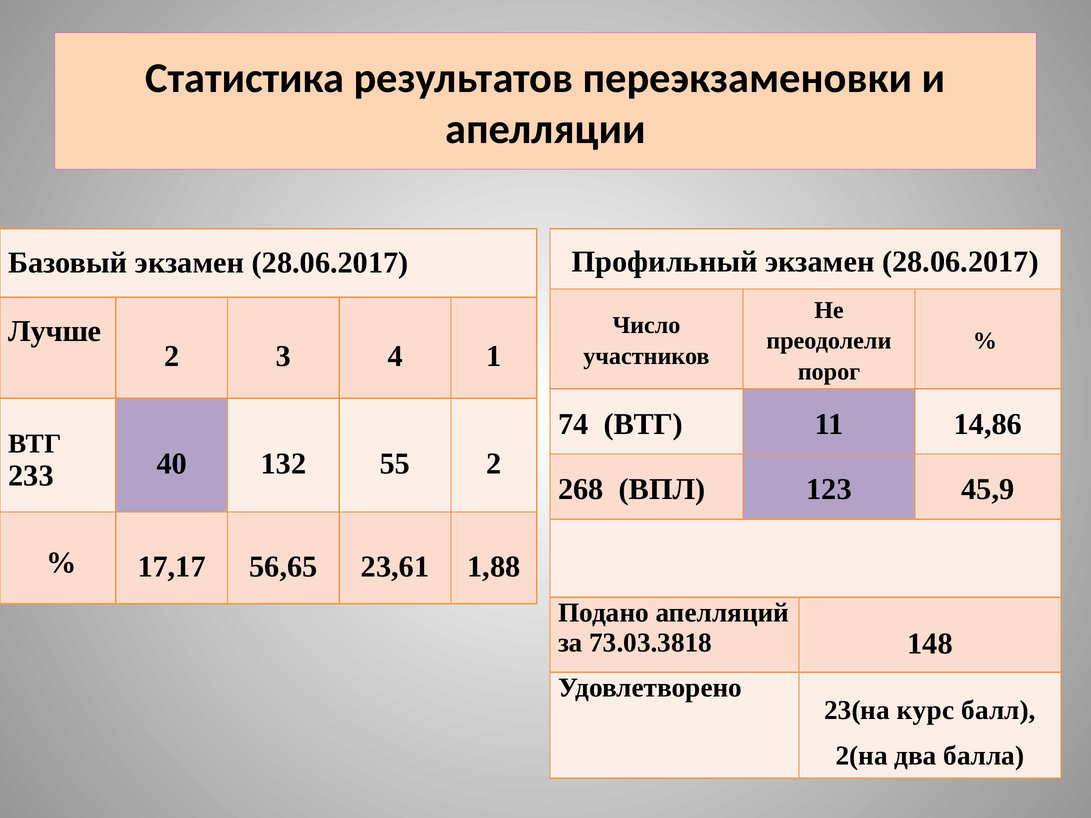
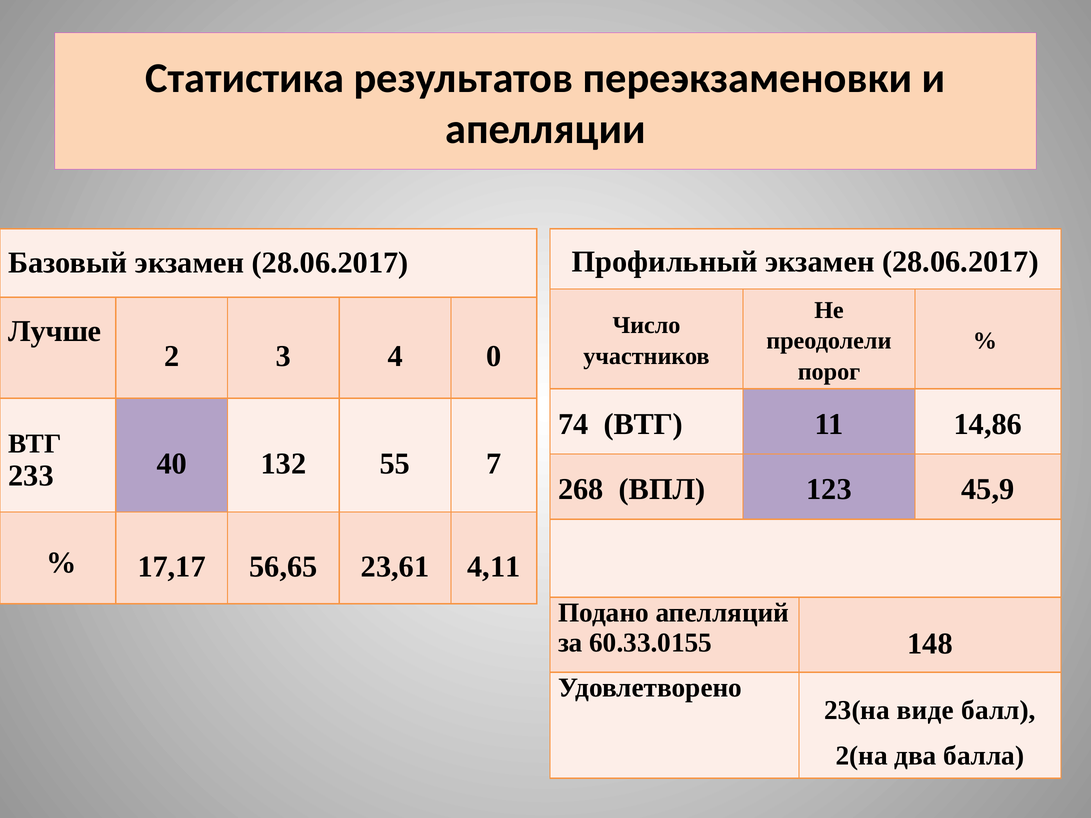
1: 1 -> 0
55 2: 2 -> 7
1,88: 1,88 -> 4,11
73.03.3818: 73.03.3818 -> 60.33.0155
курс: курс -> виде
